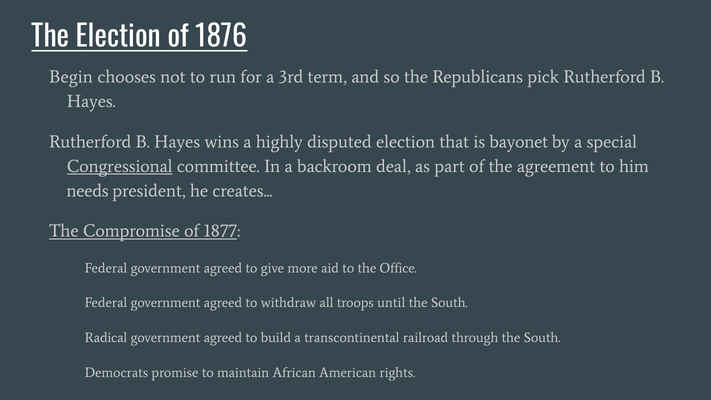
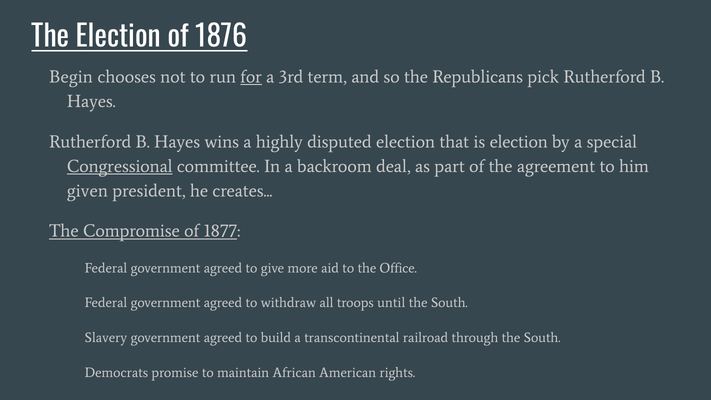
for underline: none -> present
is bayonet: bayonet -> election
needs at (88, 191): needs -> given
Radical: Radical -> Slavery
